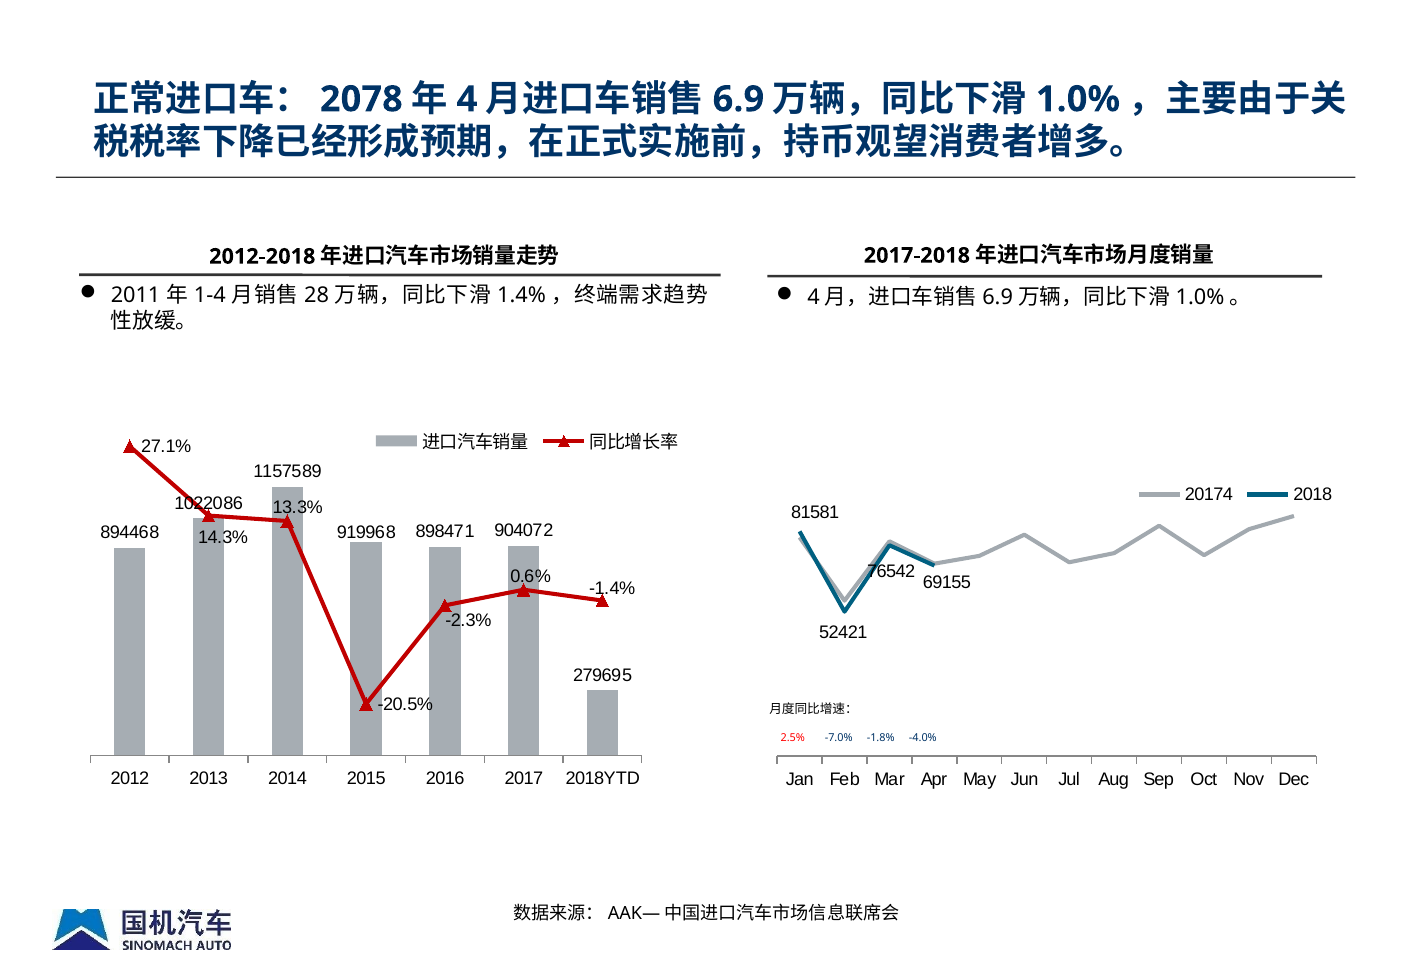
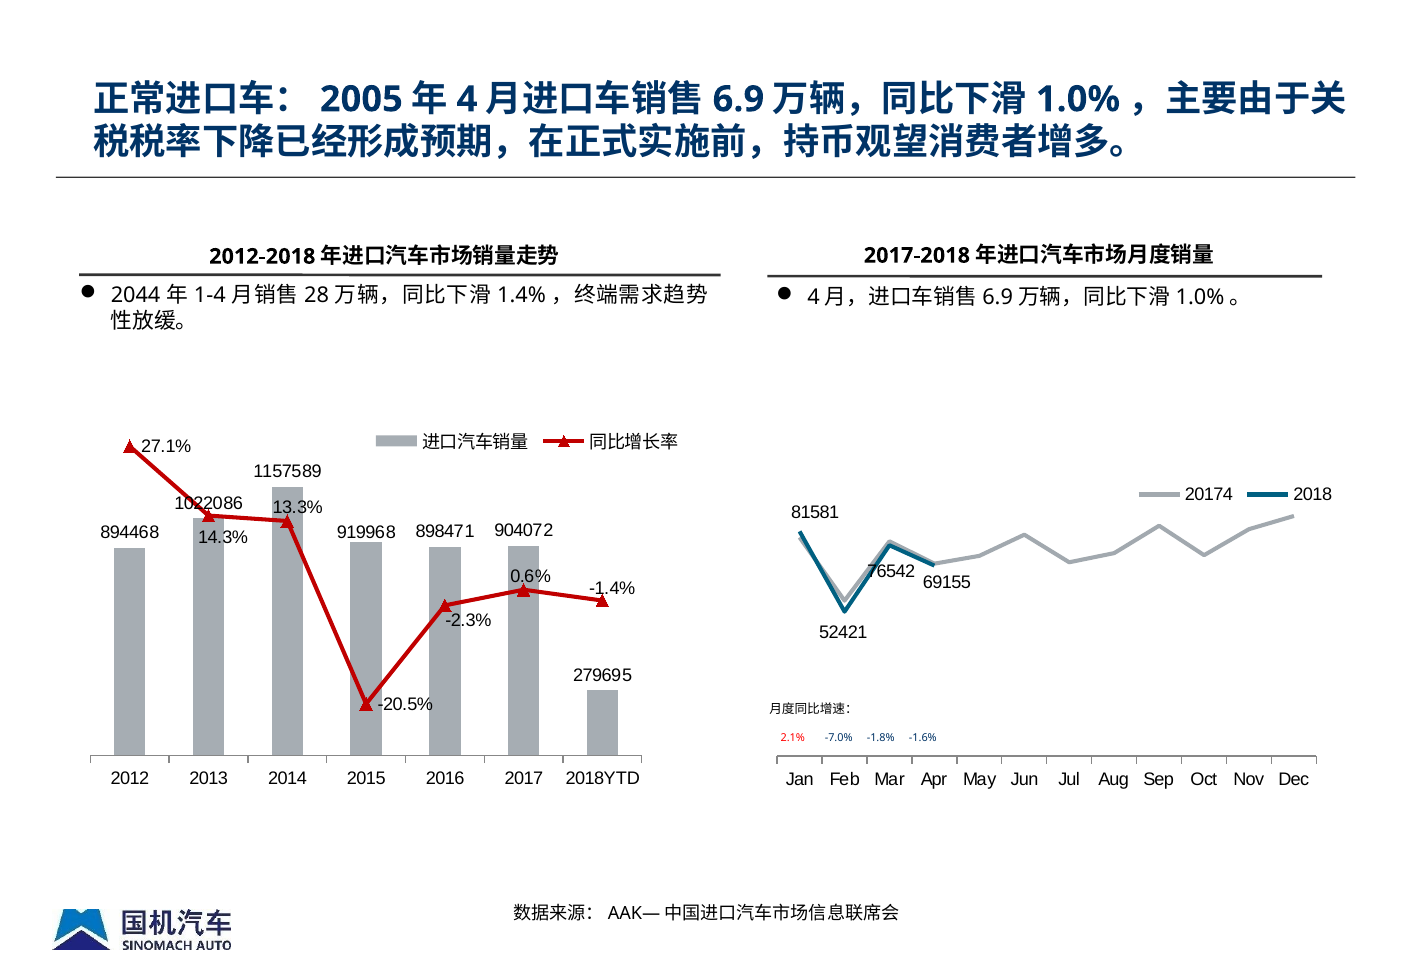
2078: 2078 -> 2005
2011: 2011 -> 2044
2.5%: 2.5% -> 2.1%
-4.0%: -4.0% -> -1.6%
